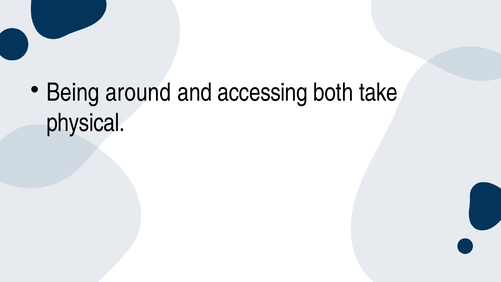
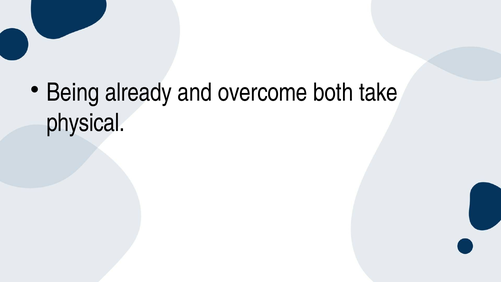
around: around -> already
accessing: accessing -> overcome
